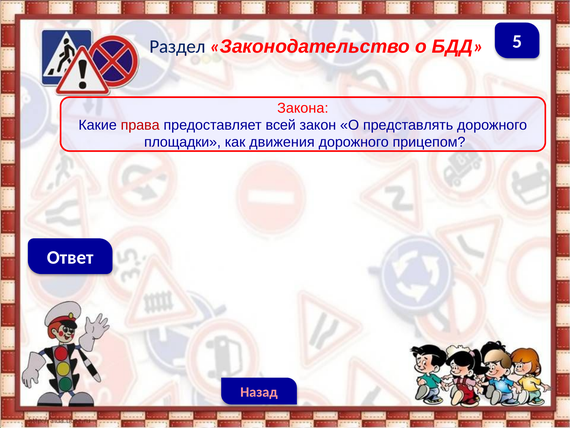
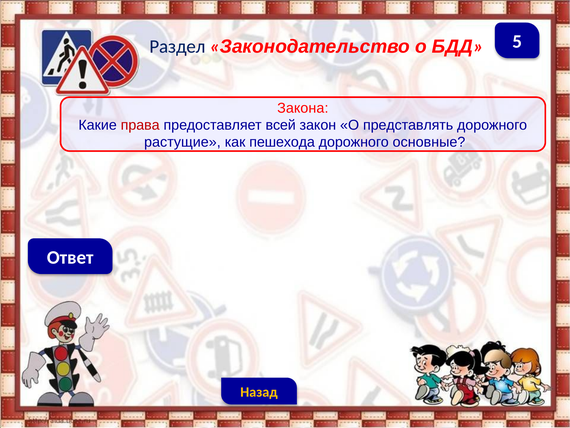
площадки: площадки -> растущие
движения: движения -> пешехода
прицепом: прицепом -> основные
Назад colour: pink -> yellow
